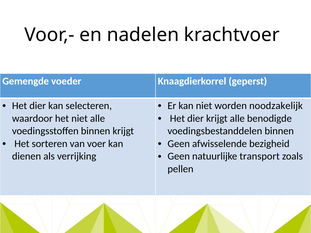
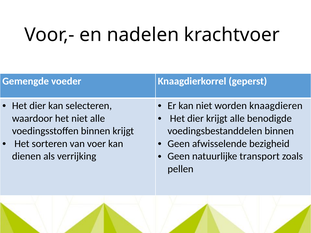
noodzakelijk: noodzakelijk -> knaagdieren
